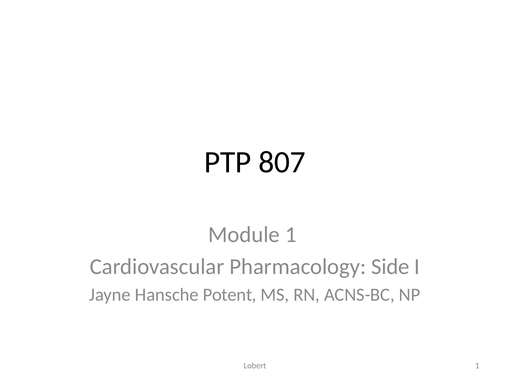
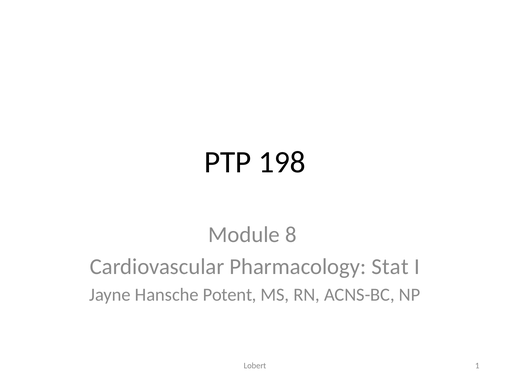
807: 807 -> 198
Module 1: 1 -> 8
Side: Side -> Stat
